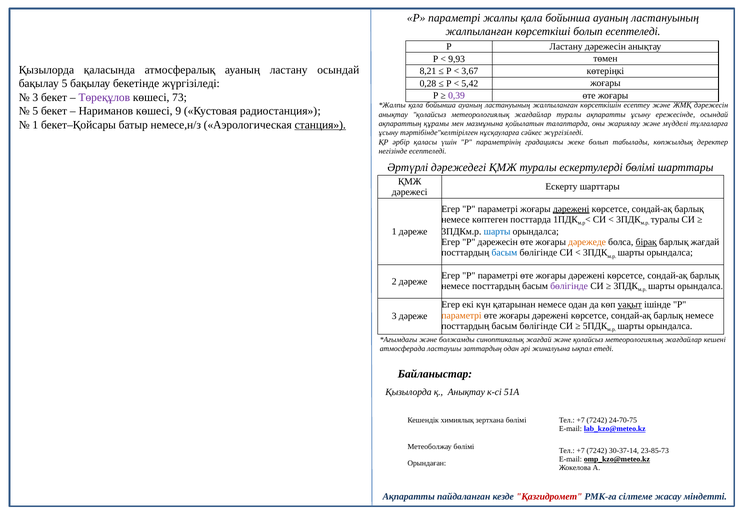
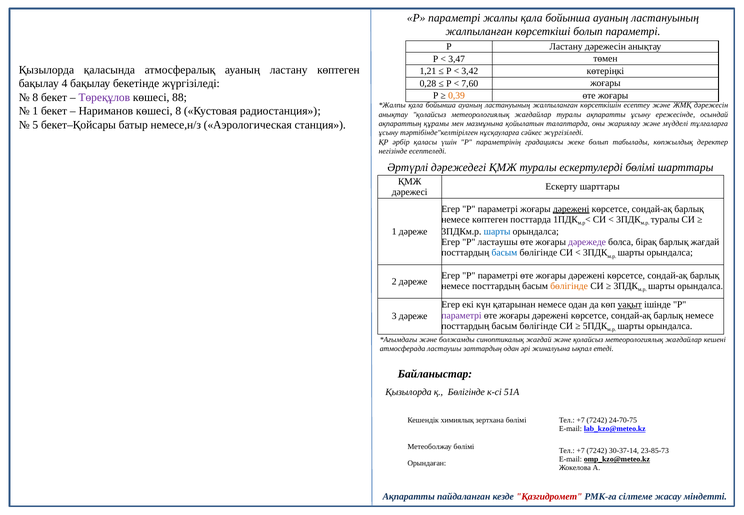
болып есептеледі: есептеледі -> параметрі
9,93: 9,93 -> 3,47
ластану осындай: осындай -> көптеген
8,21: 8,21 -> 1,21
3,67: 3,67 -> 3,42
бақылау 5: 5 -> 4
5,42: 5,42 -> 7,60
0,39 colour: purple -> orange
3 at (35, 97): 3 -> 8
73: 73 -> 88
5 at (35, 111): 5 -> 1
көшесі 9: 9 -> 8
1 at (35, 125): 1 -> 5
станция underline: present -> none
P дәрежесін: дәрежесін -> ластаушы
дәрежеде colour: orange -> purple
бірақ underline: present -> none
бөлігінде at (569, 286) colour: purple -> orange
параметрі at (462, 315) colour: orange -> purple
қ Анықтау: Анықтау -> Бөлігінде
